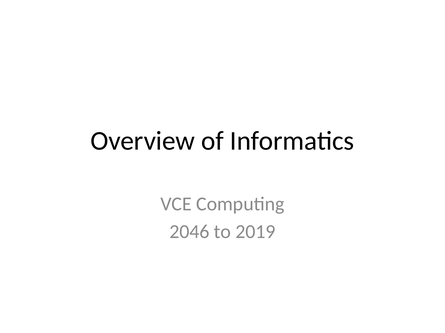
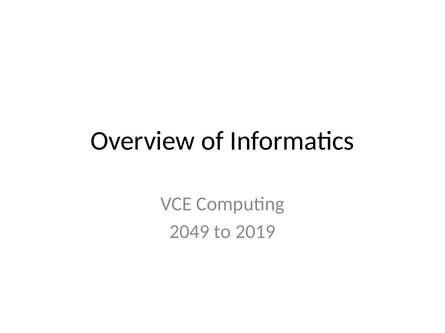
2046: 2046 -> 2049
